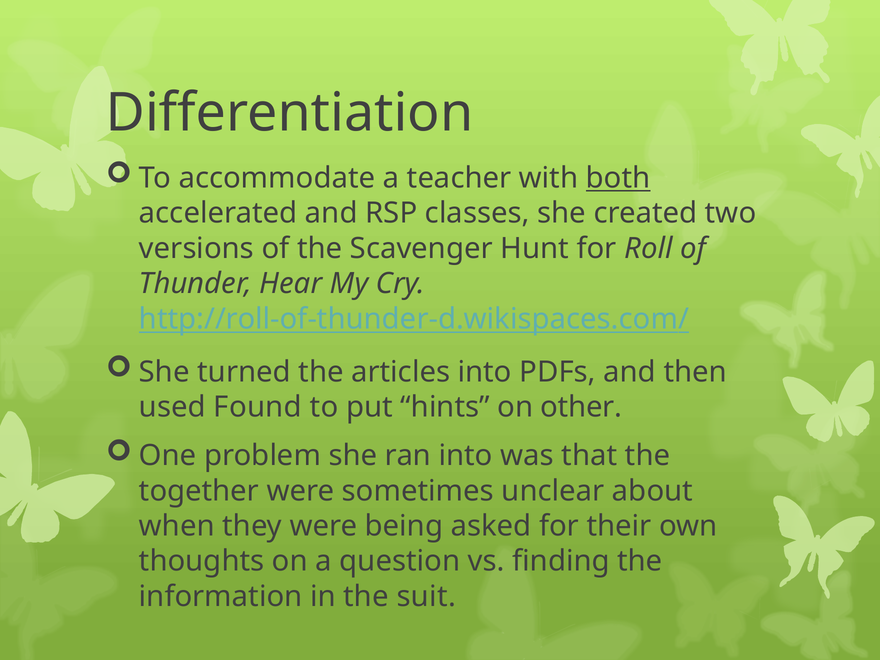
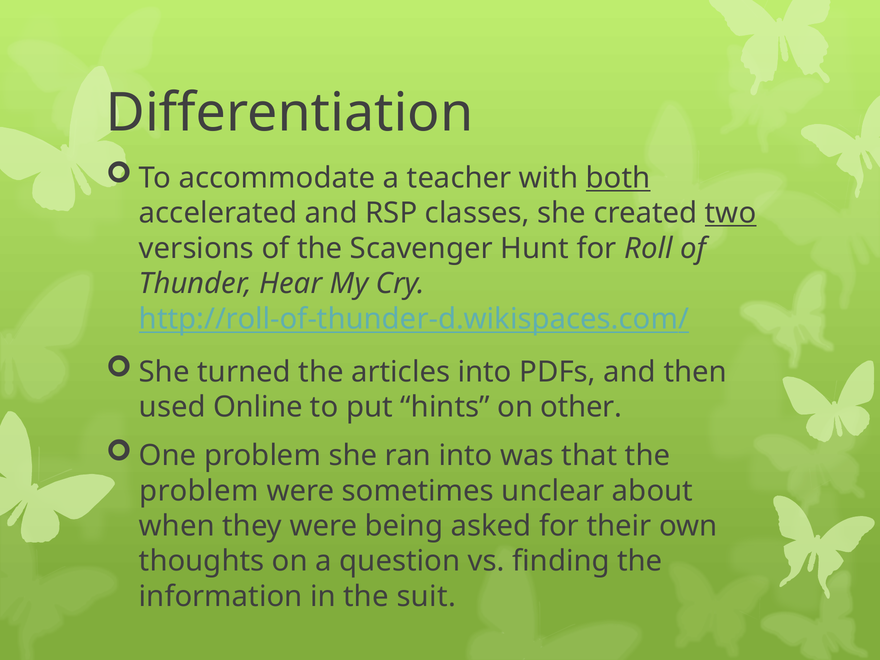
two underline: none -> present
Found: Found -> Online
together at (199, 491): together -> problem
